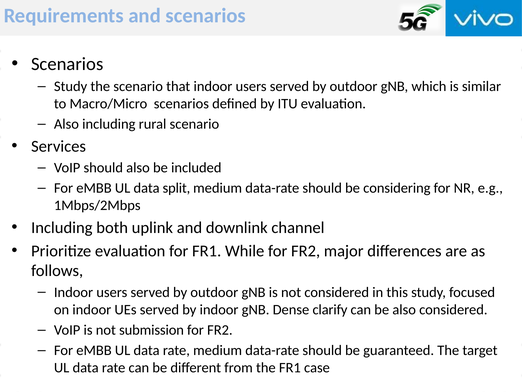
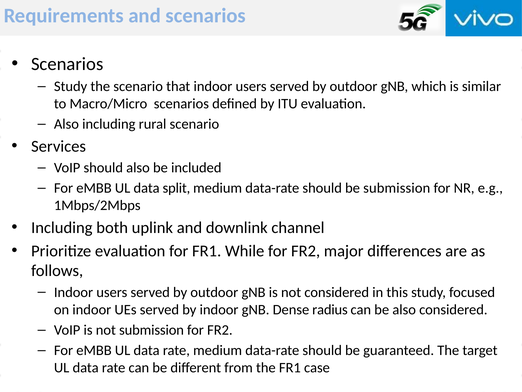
be considering: considering -> submission
clarify: clarify -> radius
